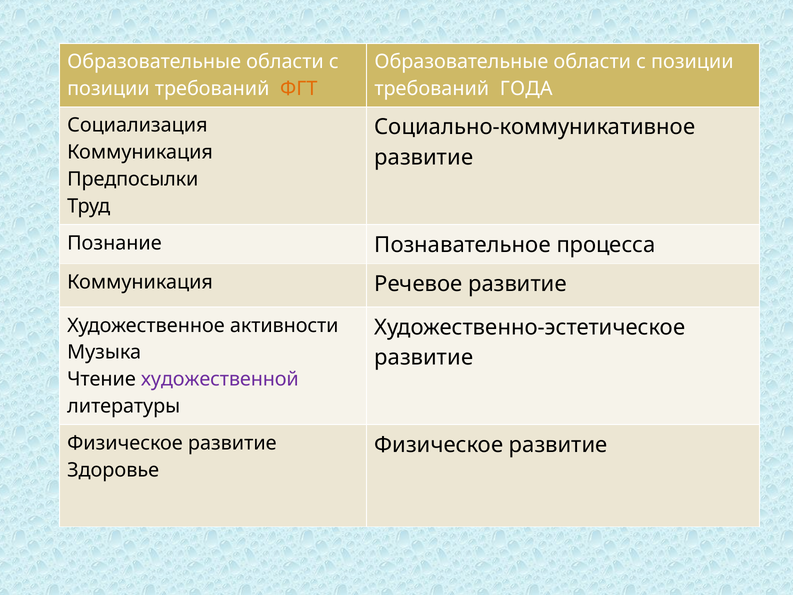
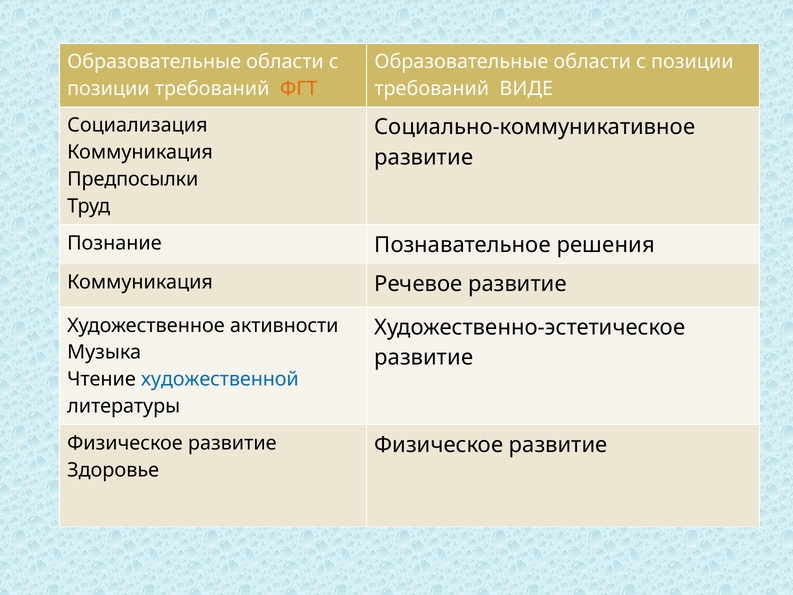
ГОДА: ГОДА -> ВИДЕ
процесса: процесса -> решения
художественной colour: purple -> blue
